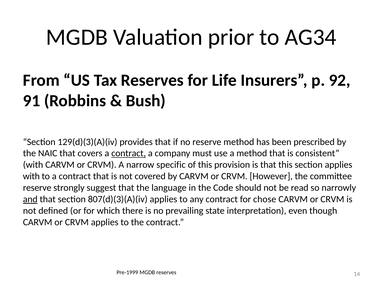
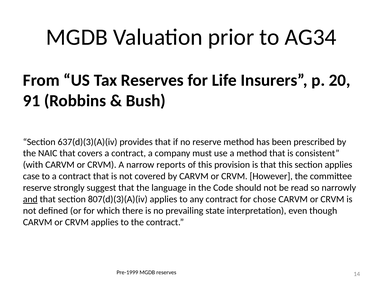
92: 92 -> 20
129(d)(3)(A)(iv: 129(d)(3)(A)(iv -> 637(d)(3)(A)(iv
contract at (129, 153) underline: present -> none
specific: specific -> reports
with at (31, 176): with -> case
